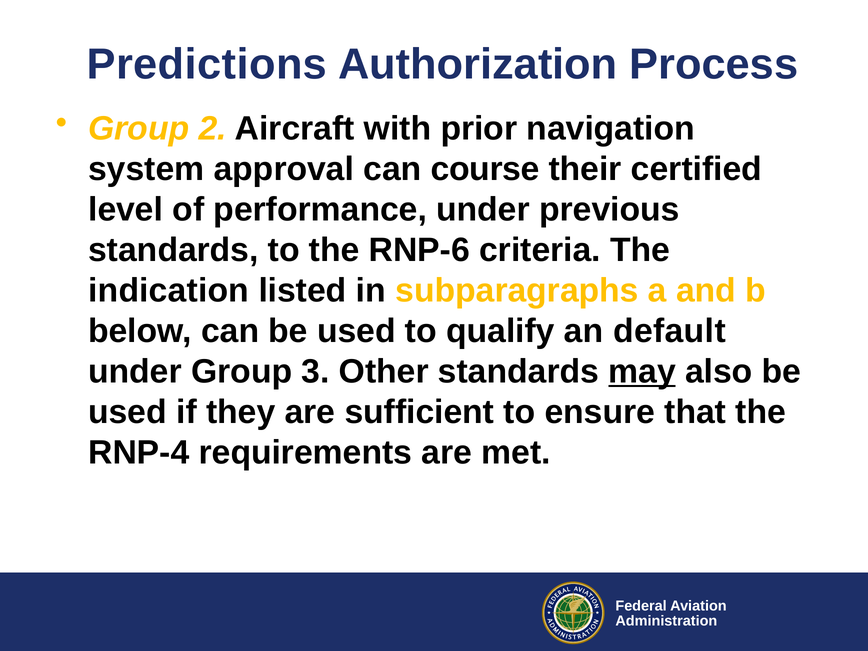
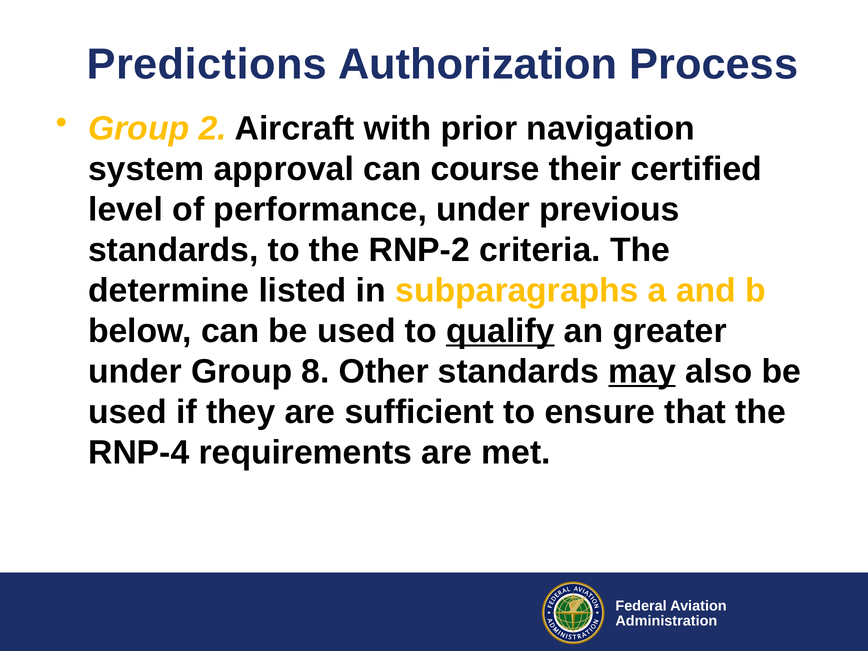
RNP-6: RNP-6 -> RNP-2
indication: indication -> determine
qualify underline: none -> present
default: default -> greater
3: 3 -> 8
